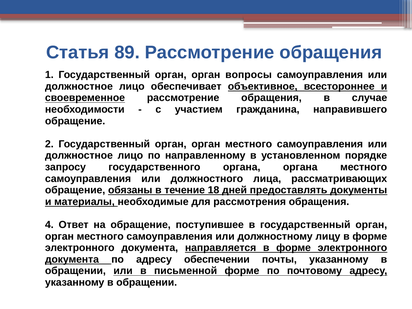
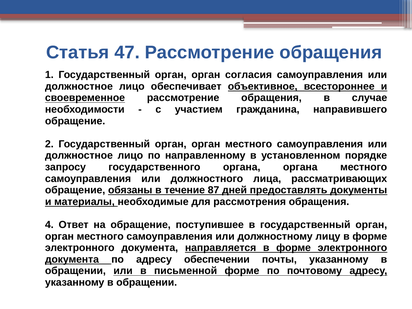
89: 89 -> 47
вопросы: вопросы -> согласия
18: 18 -> 87
